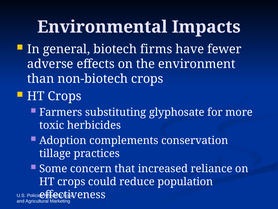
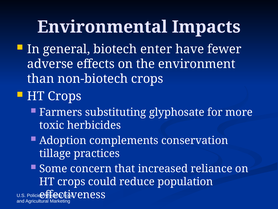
firms: firms -> enter
